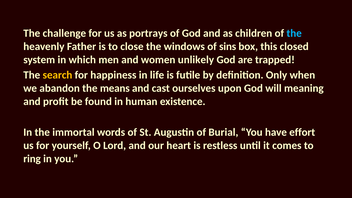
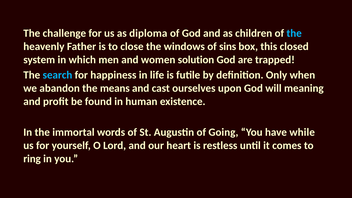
portrays: portrays -> diploma
unlikely: unlikely -> solution
search colour: yellow -> light blue
Burial: Burial -> Going
effort: effort -> while
